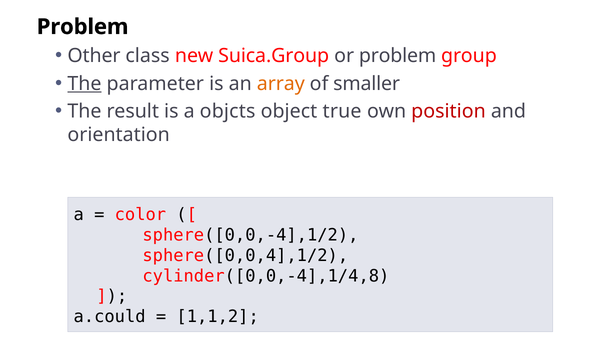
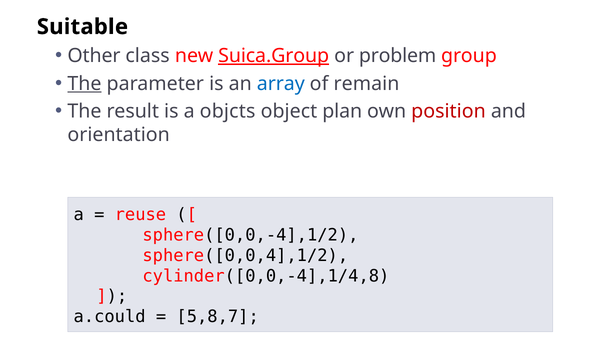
Problem at (83, 27): Problem -> Suitable
Suica.Group underline: none -> present
array colour: orange -> blue
smaller: smaller -> remain
true: true -> plan
color: color -> reuse
1,1,2: 1,1,2 -> 5,8,7
